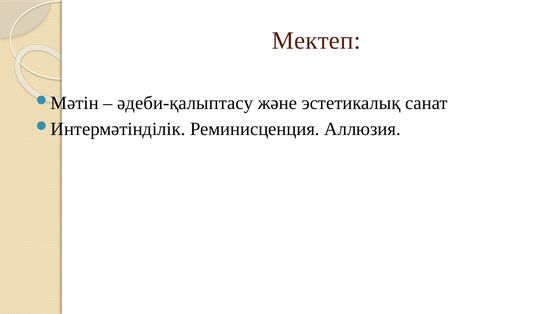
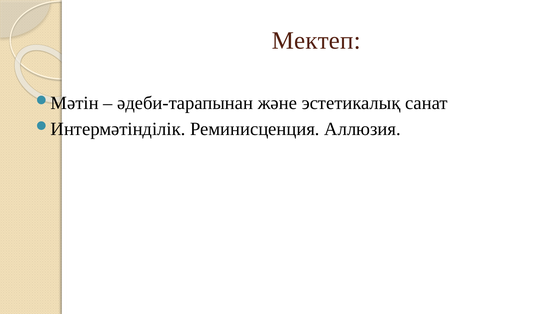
әдеби-қалыптасу: әдеби-қалыптасу -> әдеби-тарапынан
